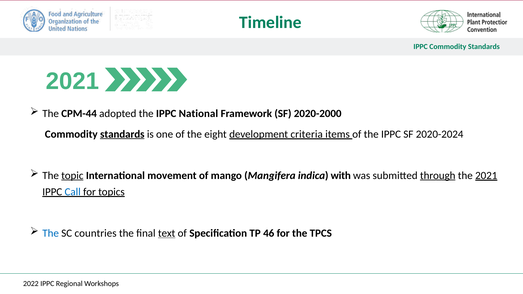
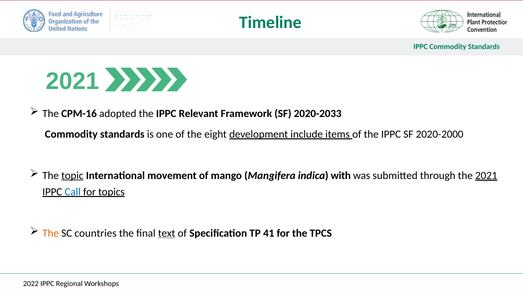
CPM-44: CPM-44 -> CPM-16
National: National -> Relevant
2020-2000: 2020-2000 -> 2020-2033
standards at (122, 134) underline: present -> none
criteria: criteria -> include
2020-2024: 2020-2024 -> 2020-2000
through underline: present -> none
The at (51, 233) colour: blue -> orange
46: 46 -> 41
